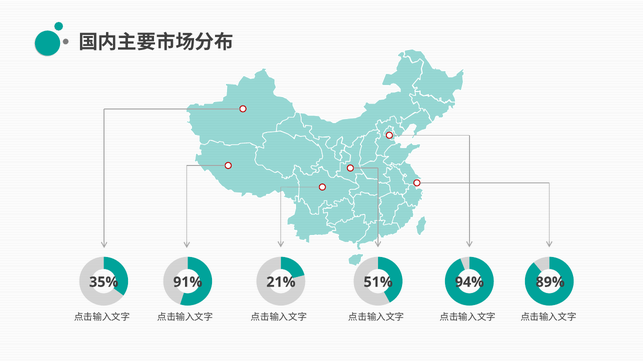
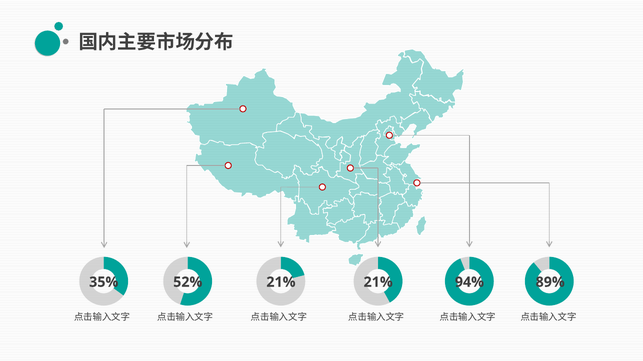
91%: 91% -> 52%
21% 51%: 51% -> 21%
